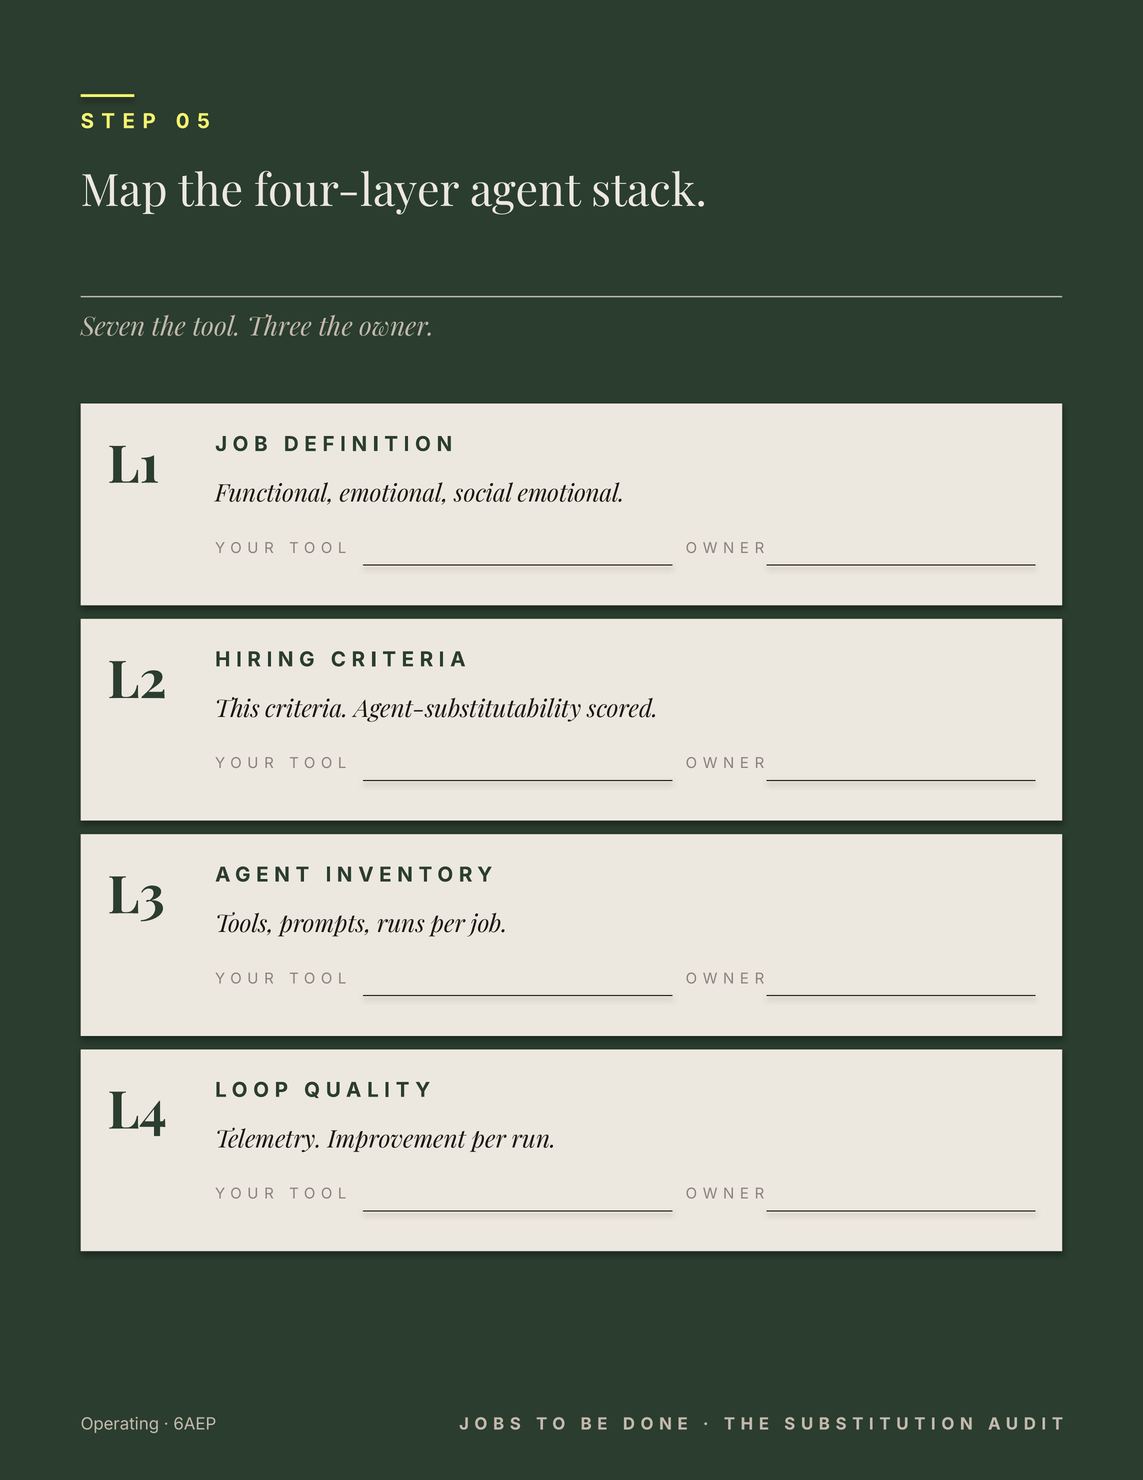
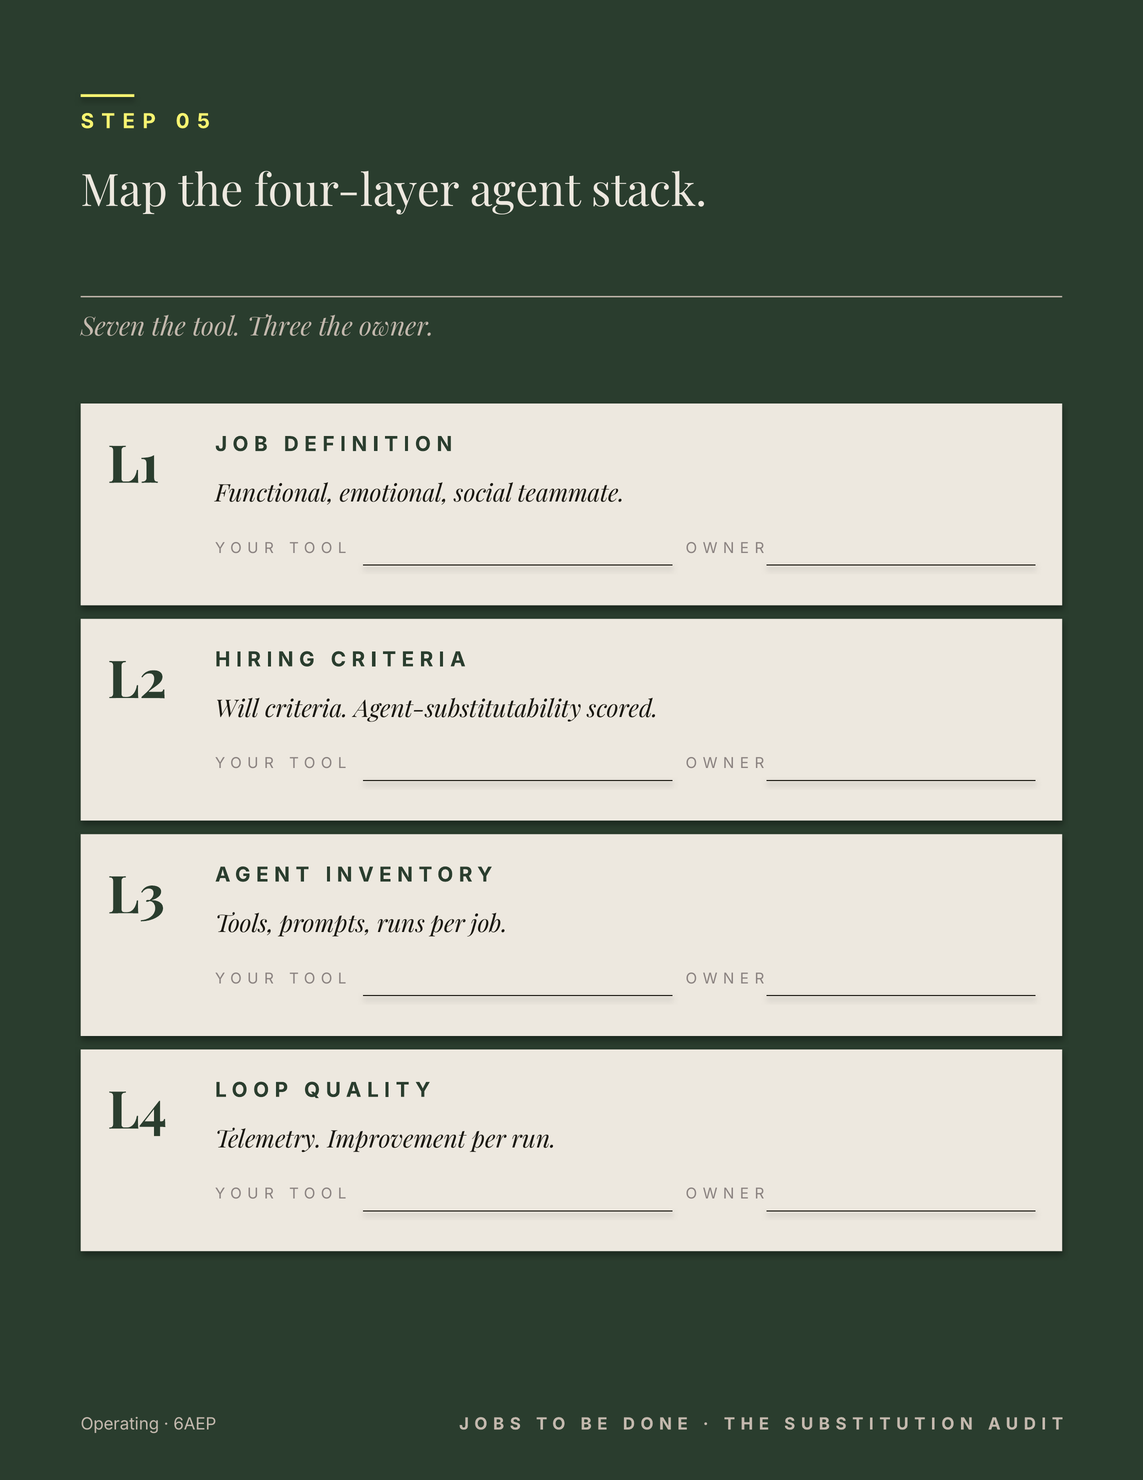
social emotional: emotional -> teammate
This: This -> Will
